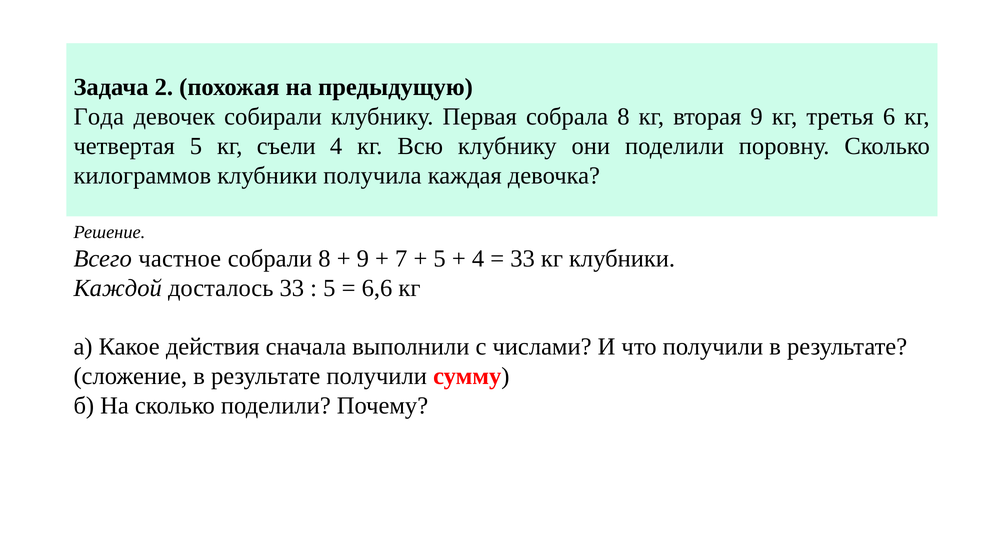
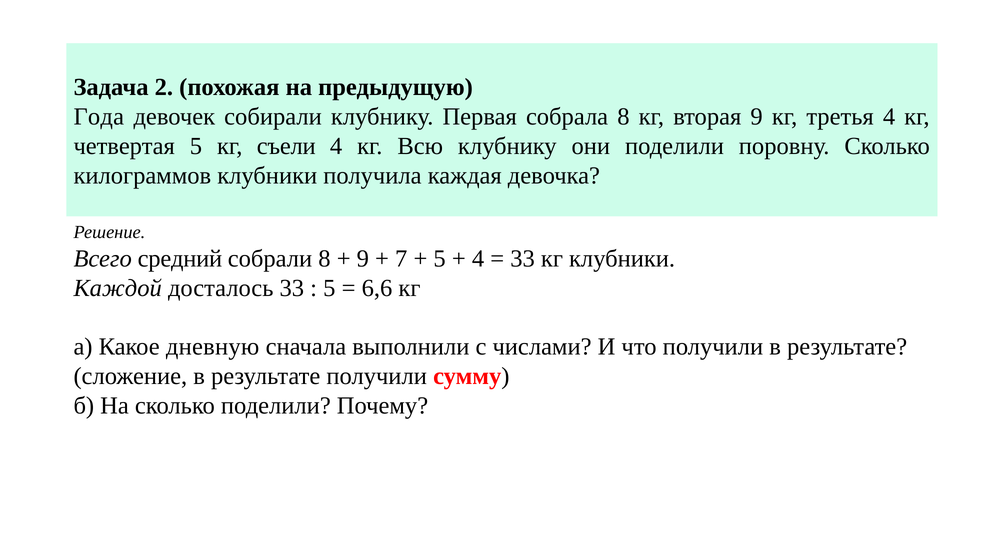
третья 6: 6 -> 4
частное: частное -> средний
действия: действия -> дневную
